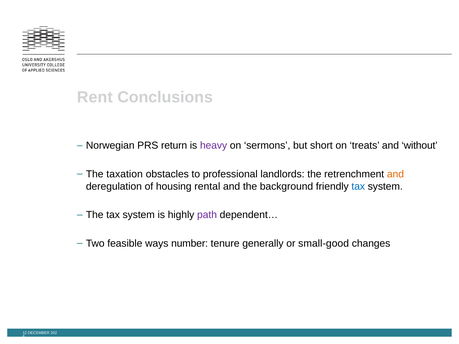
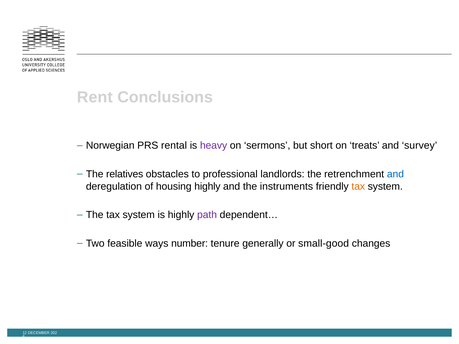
return: return -> rental
without: without -> survey
taxation: taxation -> relatives
and at (395, 174) colour: orange -> blue
housing rental: rental -> highly
background: background -> instruments
tax at (358, 187) colour: blue -> orange
